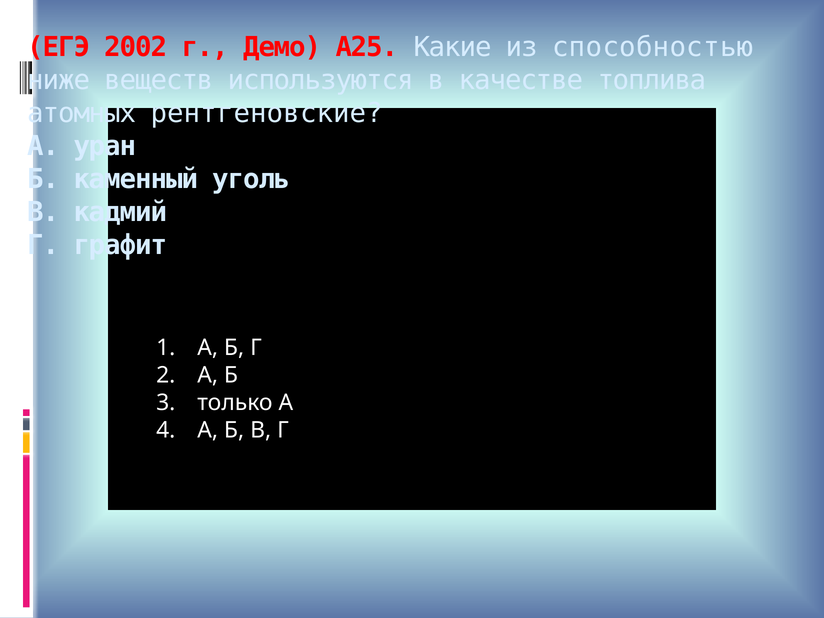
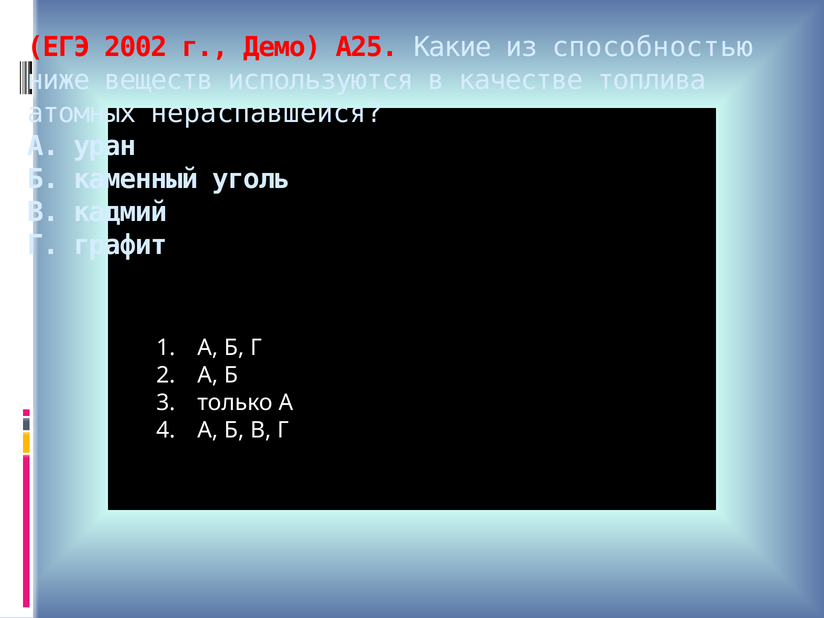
рентгеновские: рентгеновские -> нераспавшейся
